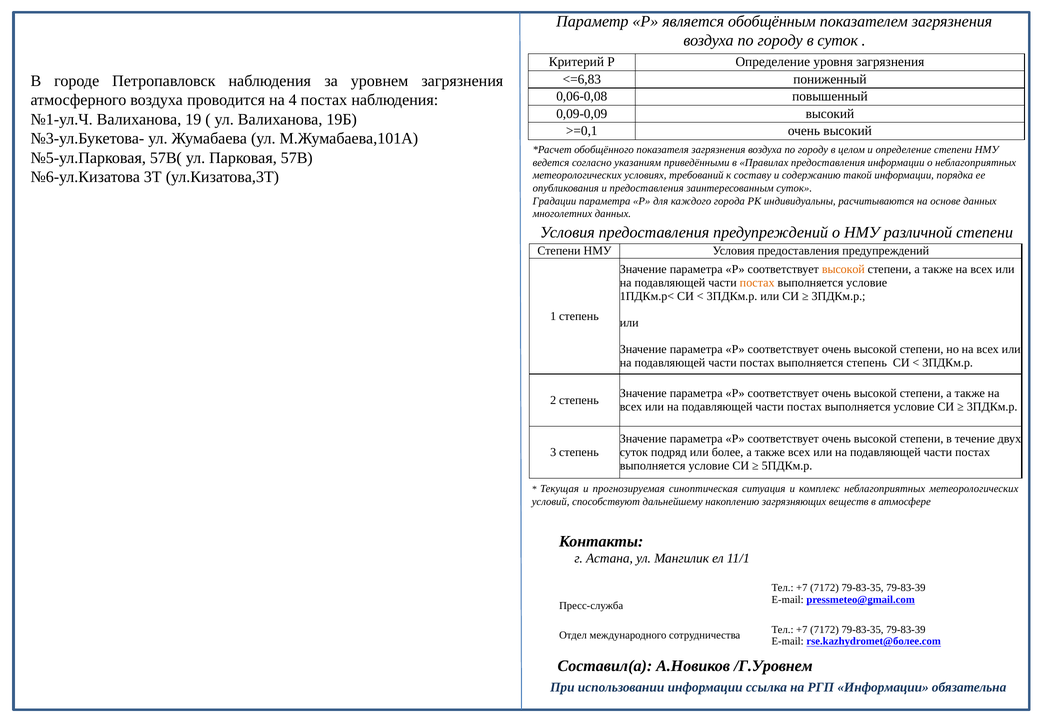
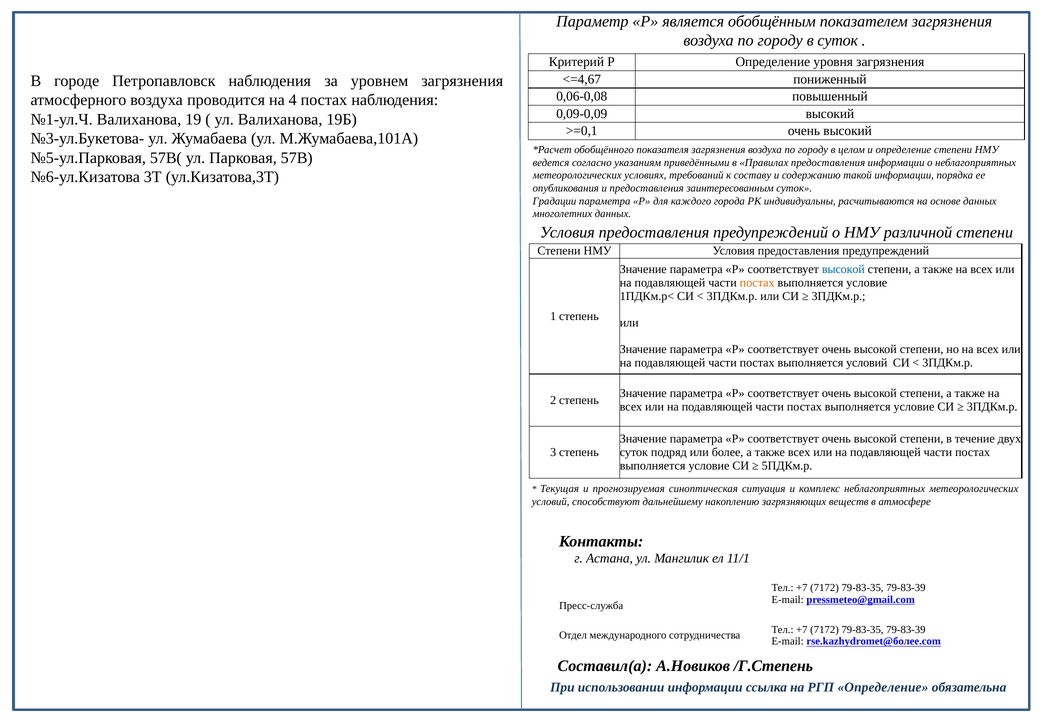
<=6,83: <=6,83 -> <=4,67
высокой at (843, 269) colour: orange -> blue
выполняется степень: степень -> условий
/Г.Уровнем: /Г.Уровнем -> /Г.Степень
РГП Информации: Информации -> Определение
